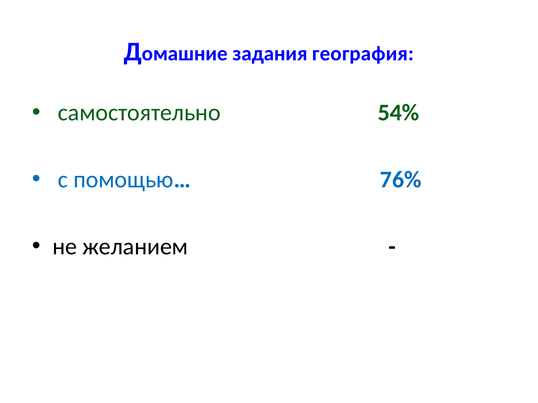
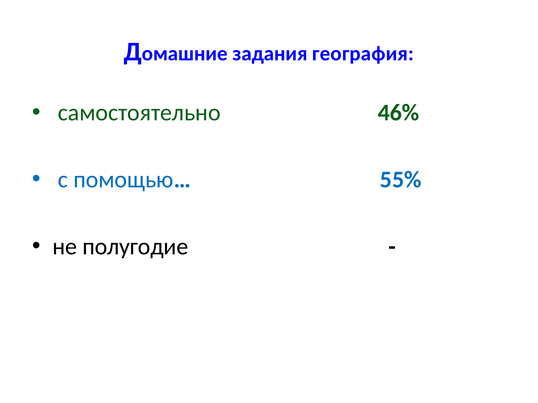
54%: 54% -> 46%
76%: 76% -> 55%
желанием: желанием -> полугодие
